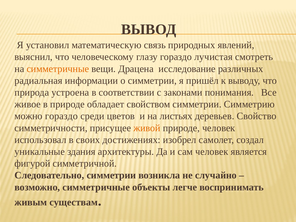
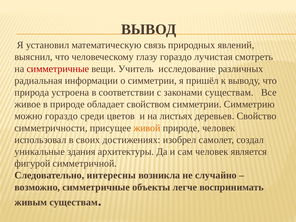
симметричные at (58, 69) colour: orange -> red
Драцена: Драцена -> Учитель
законами понимания: понимания -> существам
Следовательно симметрии: симметрии -> интересны
